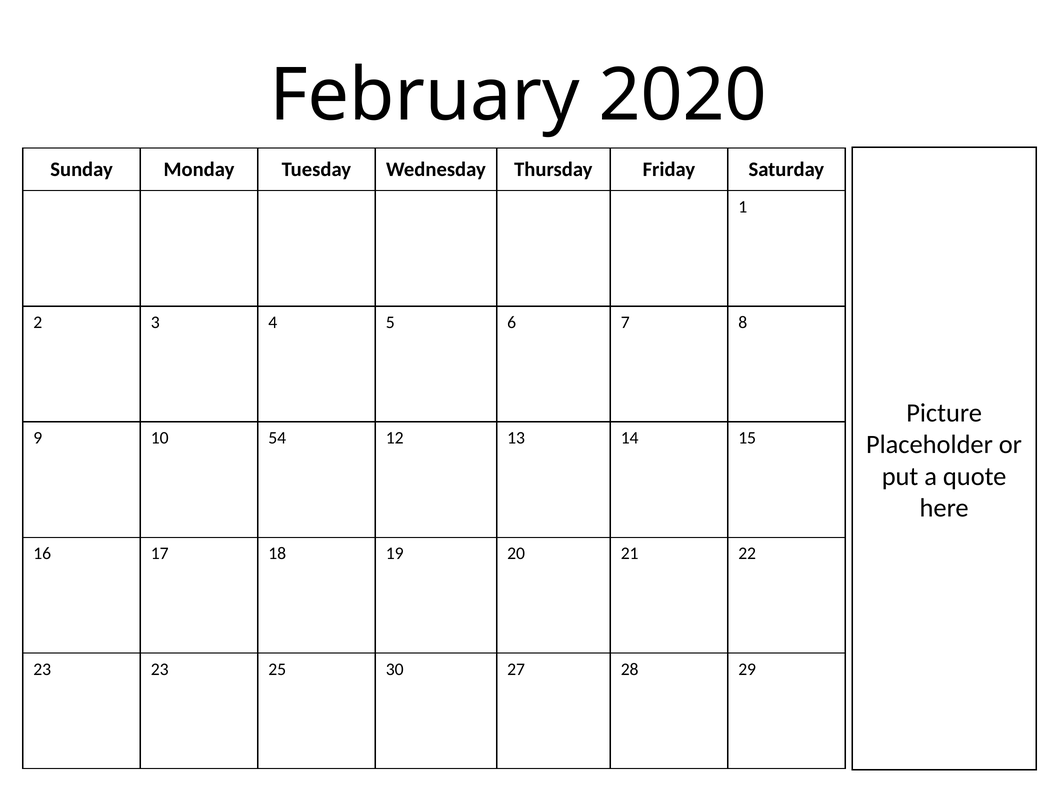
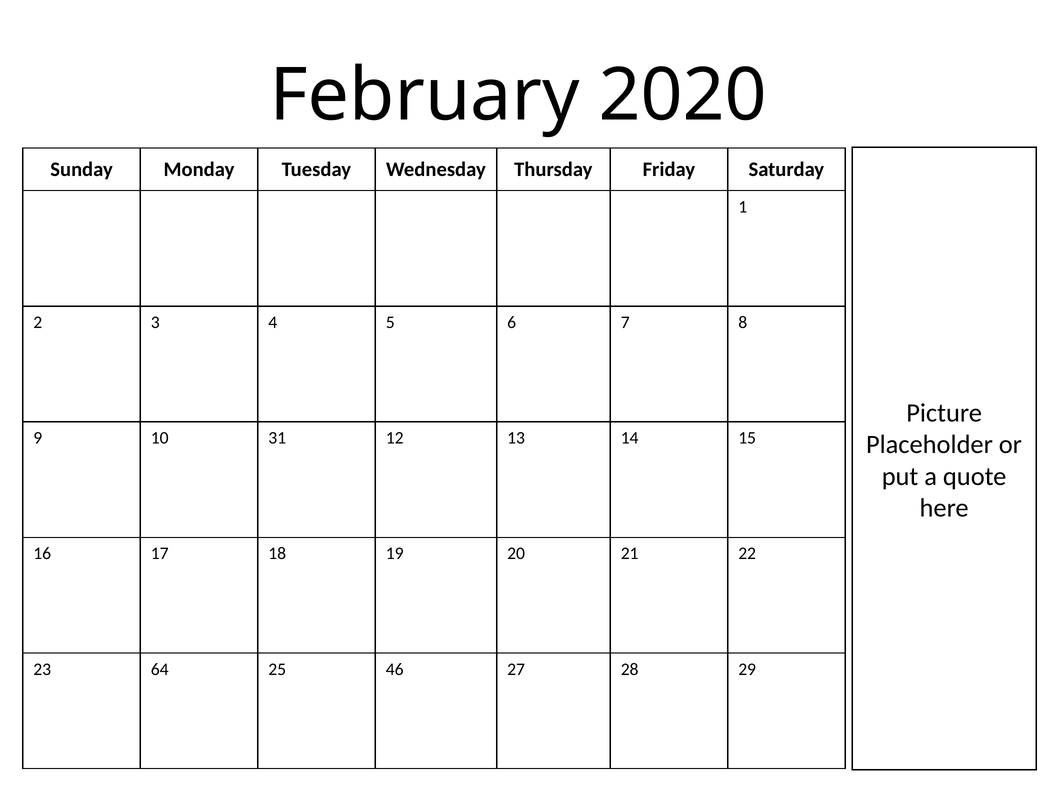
54: 54 -> 31
23 23: 23 -> 64
30: 30 -> 46
